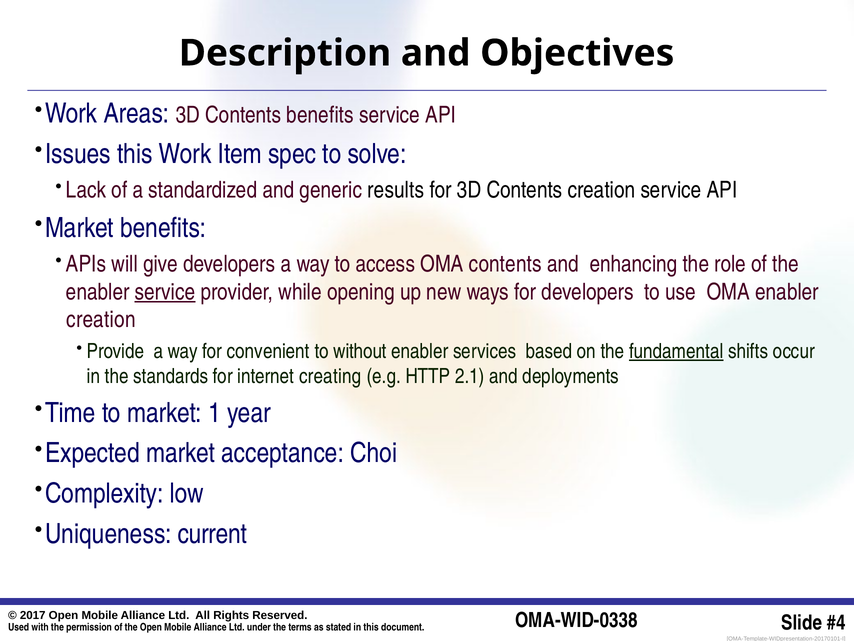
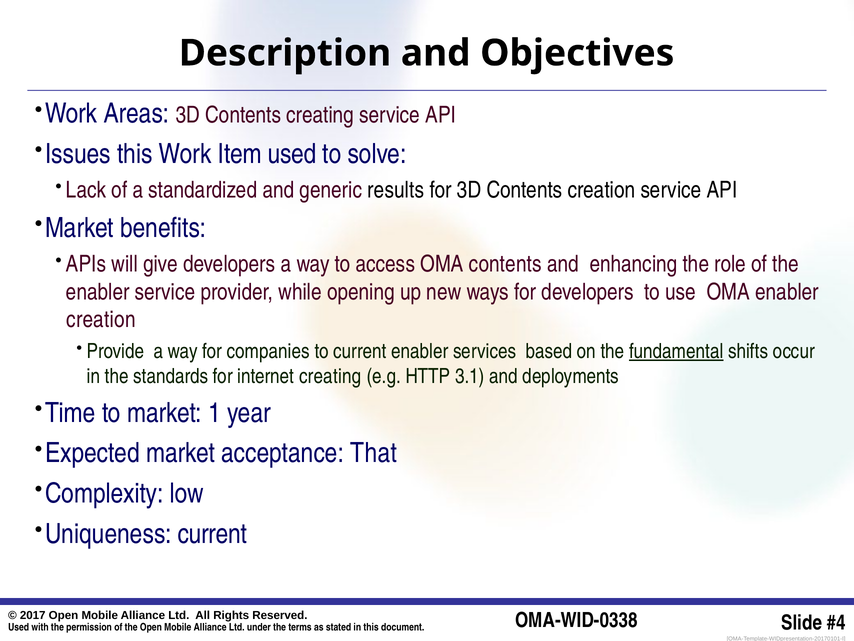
Contents benefits: benefits -> creating
Item spec: spec -> used
service at (165, 292) underline: present -> none
convenient: convenient -> companies
to without: without -> current
2.1: 2.1 -> 3.1
Choi: Choi -> That
